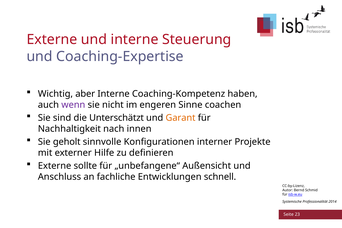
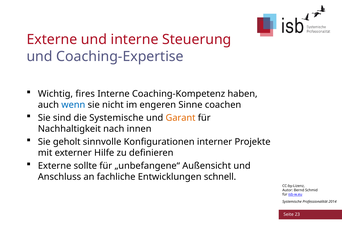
aber: aber -> fires
wenn colour: purple -> blue
die Unterschätzt: Unterschätzt -> Systemische
